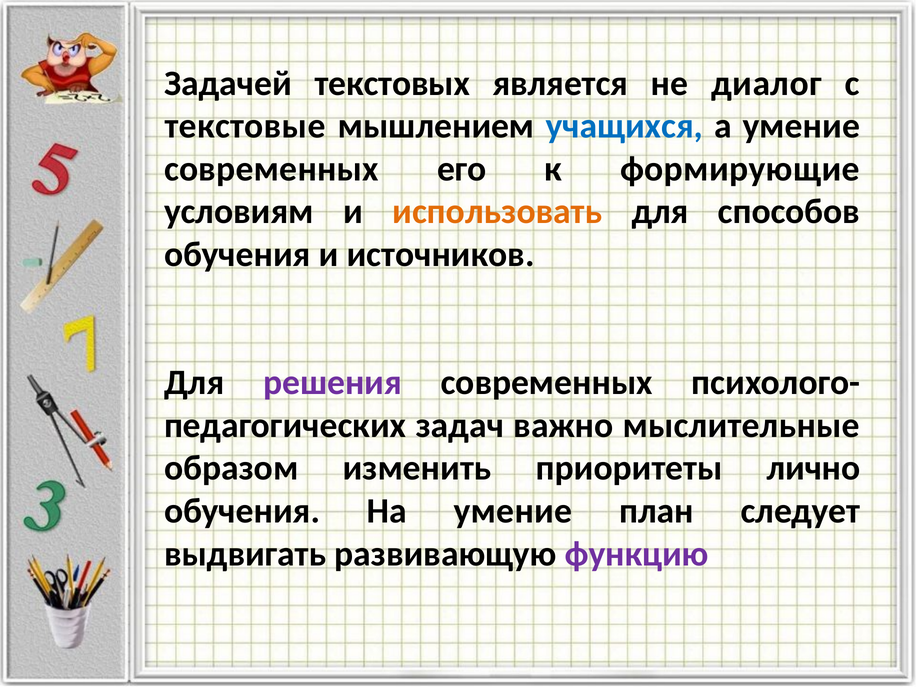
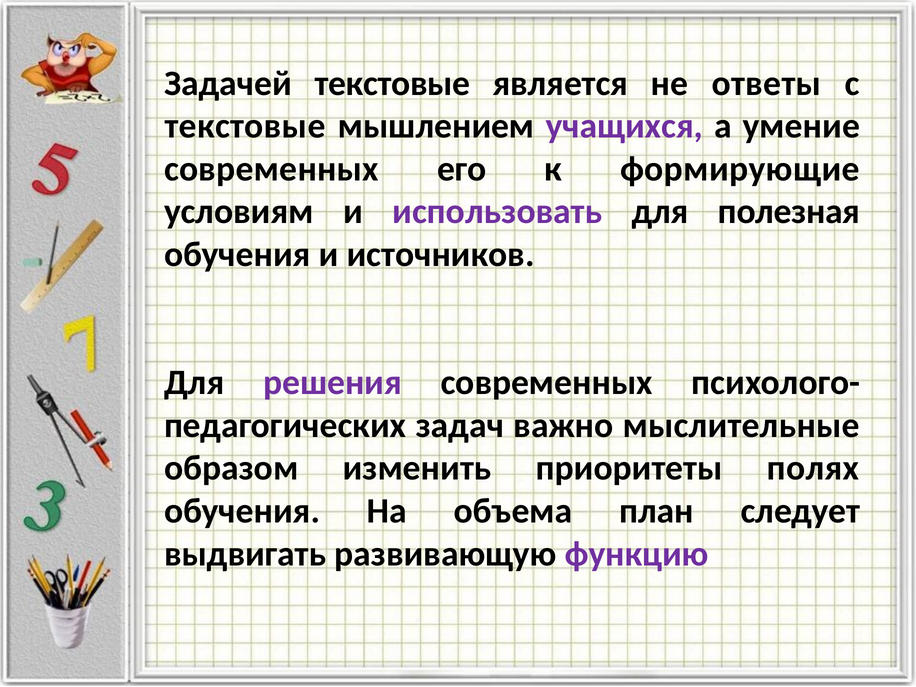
Задачей текстовых: текстовых -> текстовые
диалог: диалог -> ответы
учащихся colour: blue -> purple
использовать colour: orange -> purple
способов: способов -> полезная
лично: лично -> полях
На умение: умение -> объема
